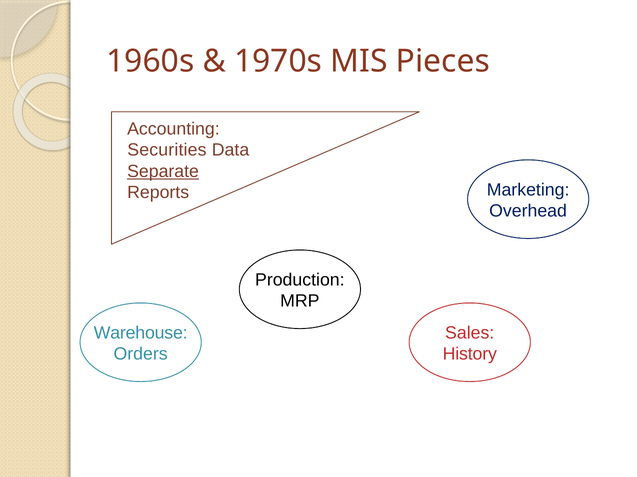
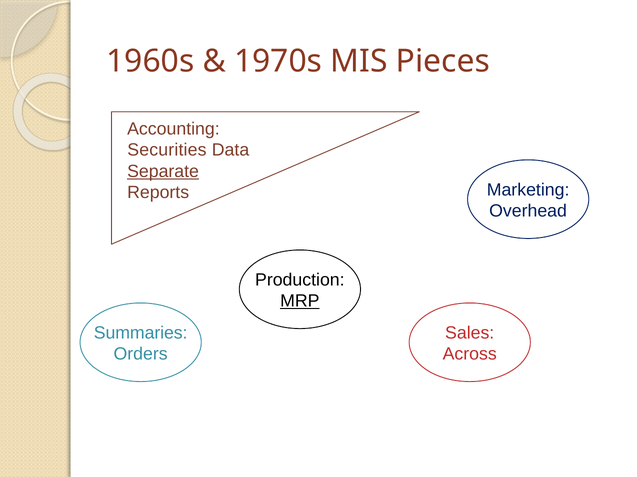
MRP underline: none -> present
Warehouse: Warehouse -> Summaries
History: History -> Across
